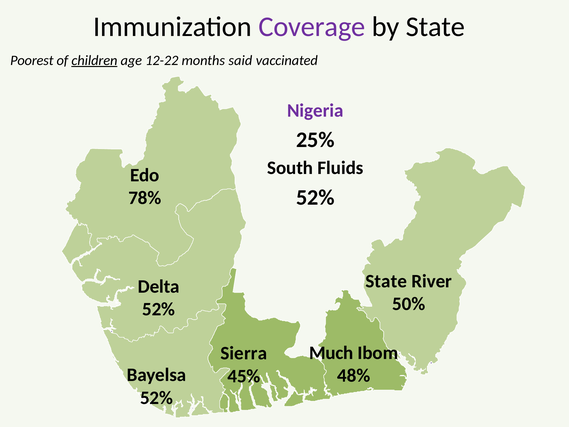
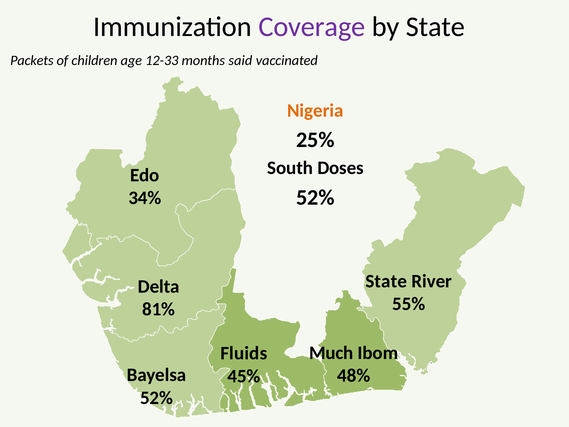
Poorest: Poorest -> Packets
children underline: present -> none
12-22: 12-22 -> 12-33
Nigeria colour: purple -> orange
Fluids: Fluids -> Doses
78%: 78% -> 34%
50%: 50% -> 55%
52% at (159, 309): 52% -> 81%
Sierra: Sierra -> Fluids
